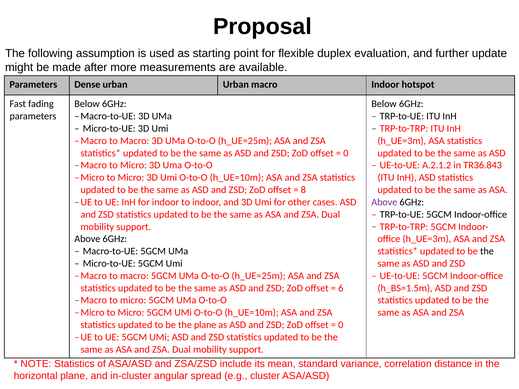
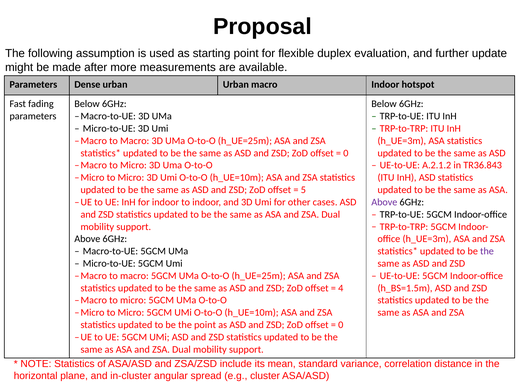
8: 8 -> 5
the at (487, 251) colour: black -> purple
6: 6 -> 4
the plane: plane -> point
